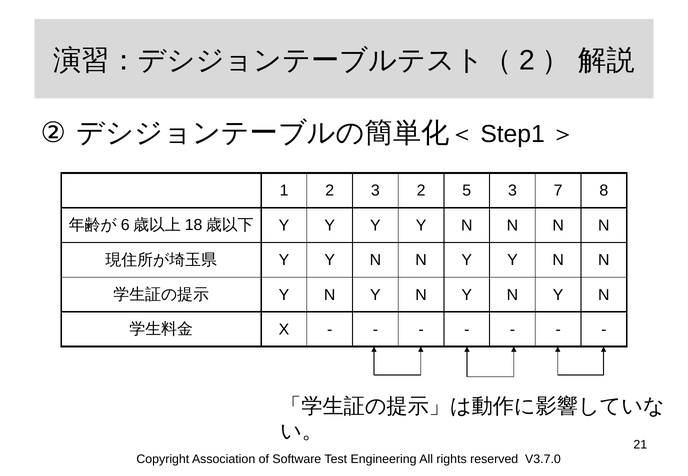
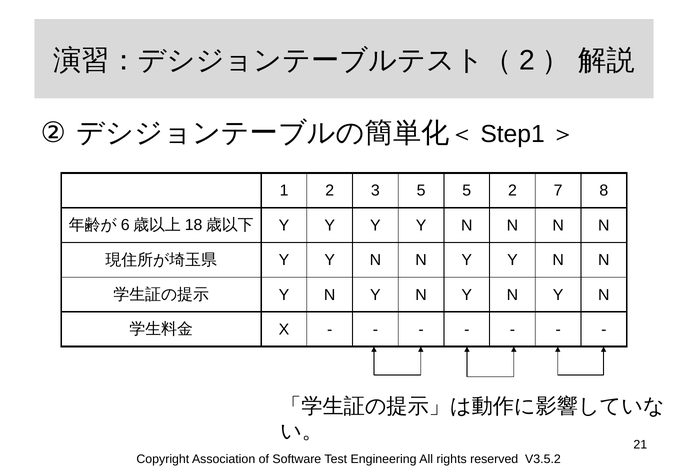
3 2: 2 -> 5
5 3: 3 -> 2
V3.7.0: V3.7.0 -> V3.5.2
